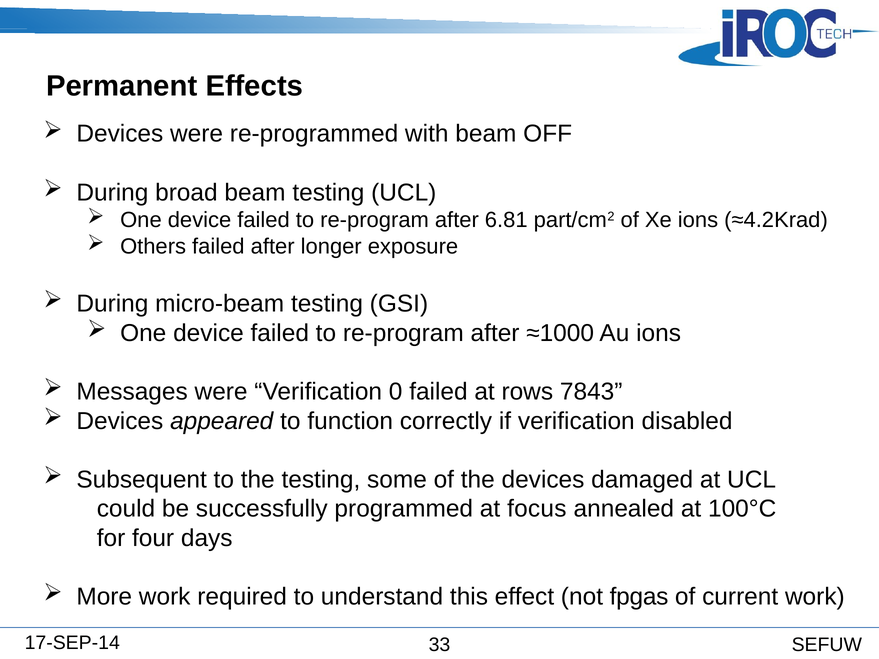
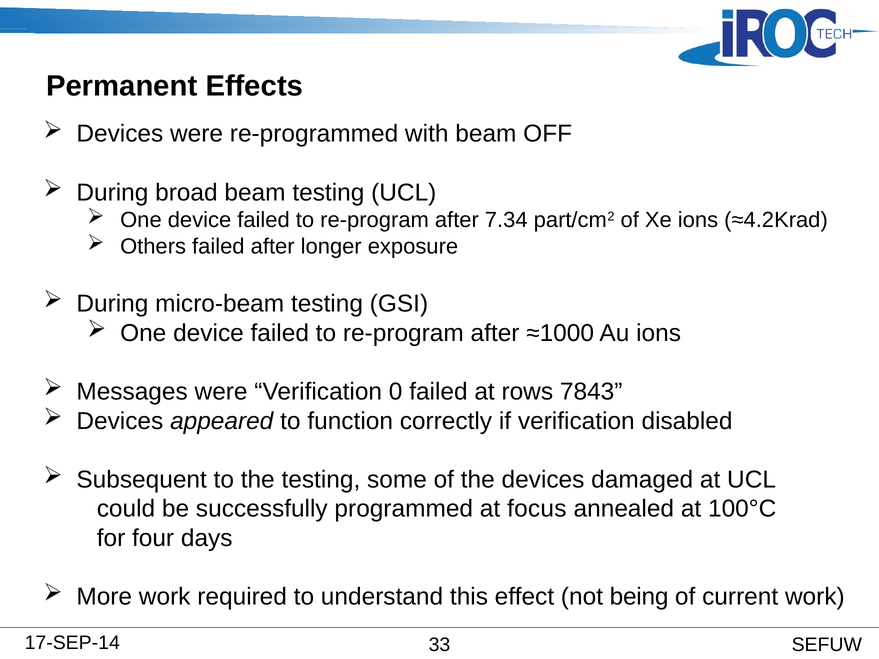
6.81: 6.81 -> 7.34
fpgas: fpgas -> being
